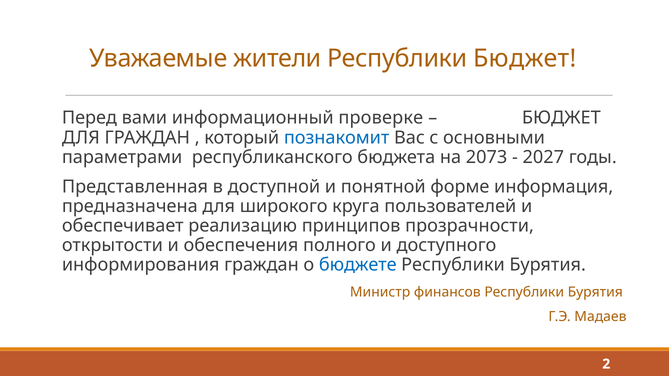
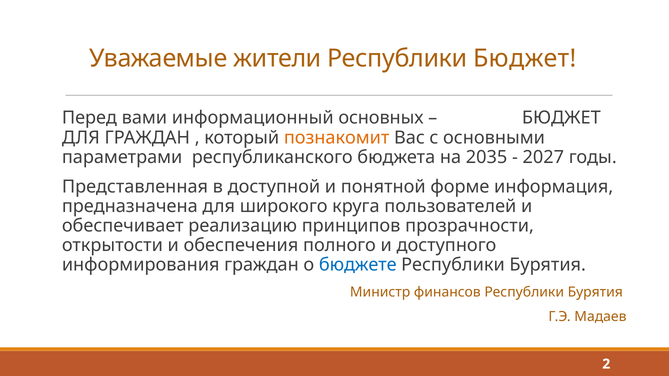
проверке: проверке -> основных
познакомит colour: blue -> orange
2073: 2073 -> 2035
